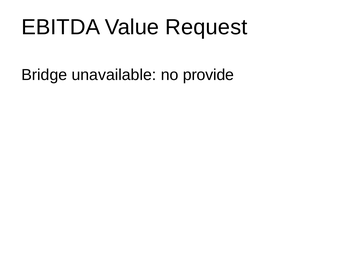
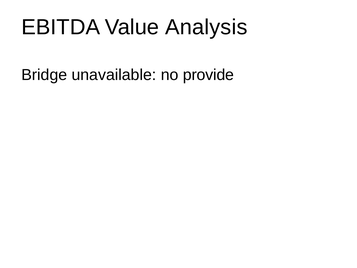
Request: Request -> Analysis
